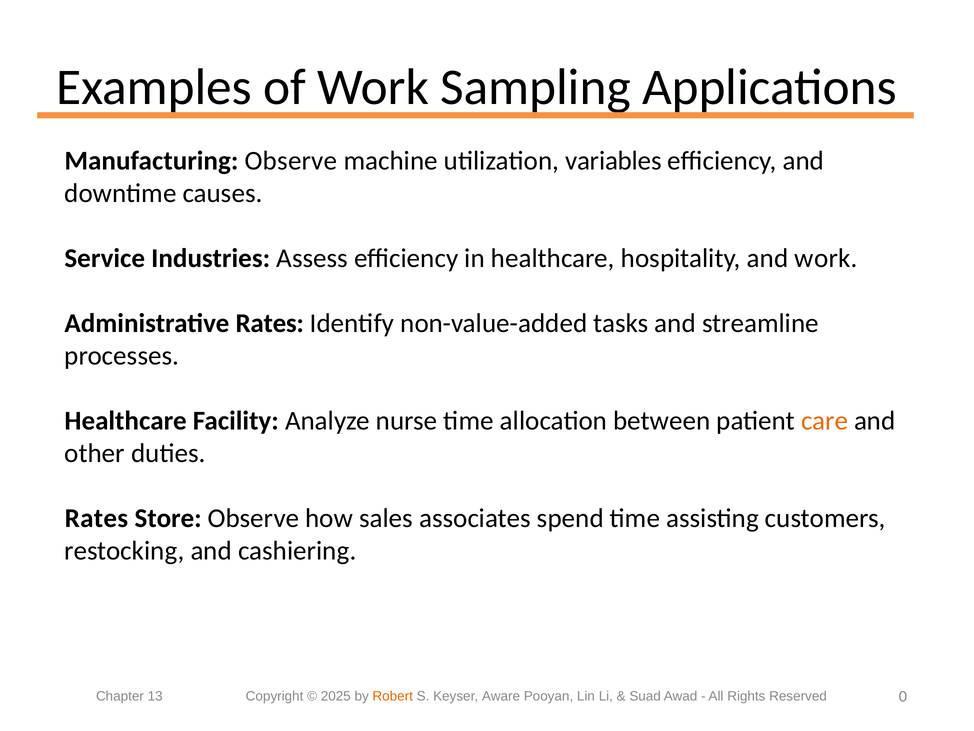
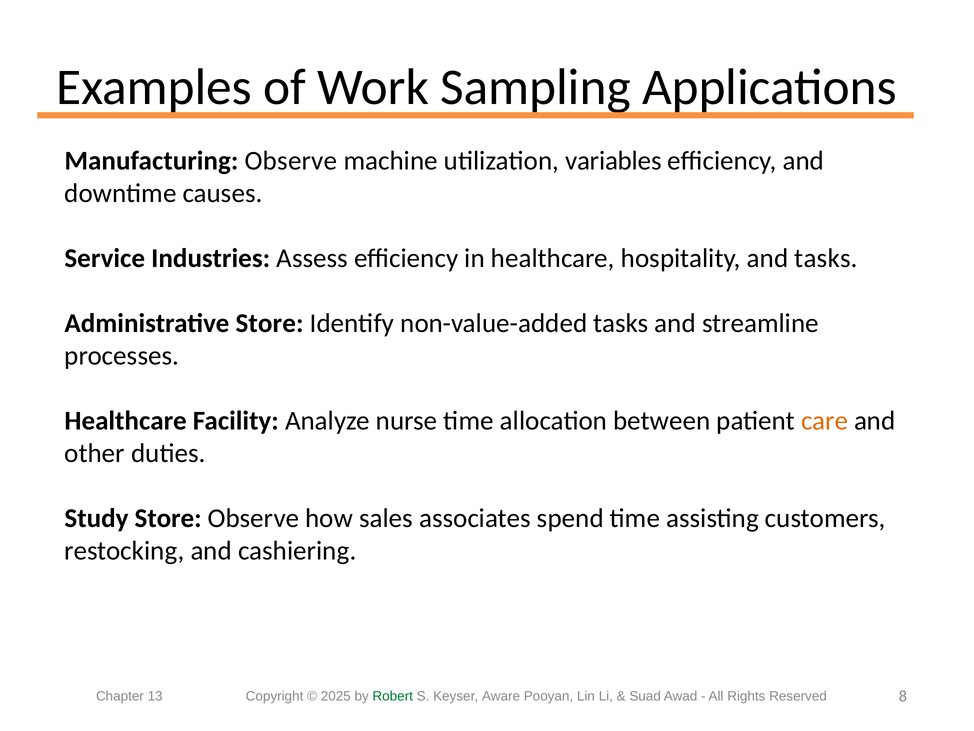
and work: work -> tasks
Administrative Rates: Rates -> Store
Rates at (96, 518): Rates -> Study
Robert colour: orange -> green
0: 0 -> 8
